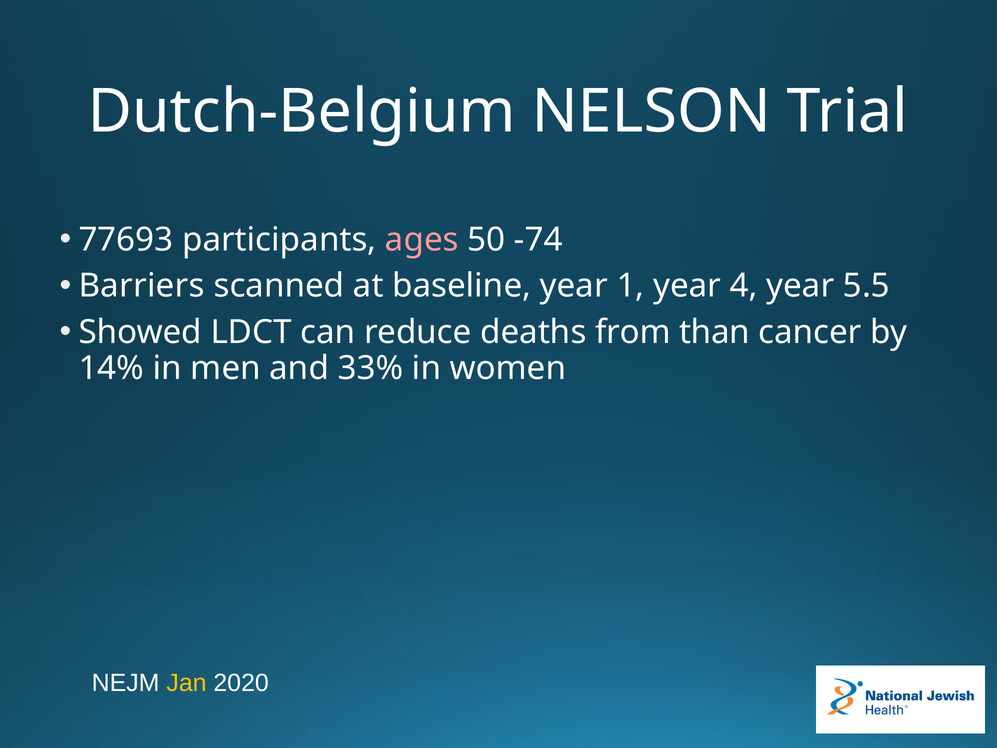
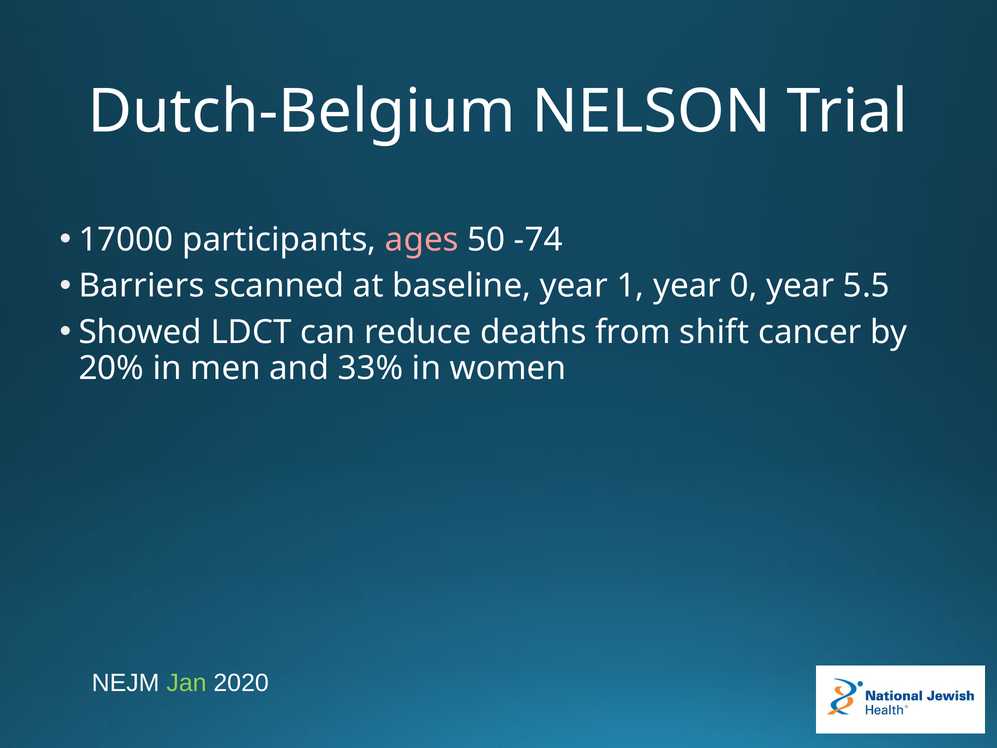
77693: 77693 -> 17000
4: 4 -> 0
than: than -> shift
14%: 14% -> 20%
Jan colour: yellow -> light green
